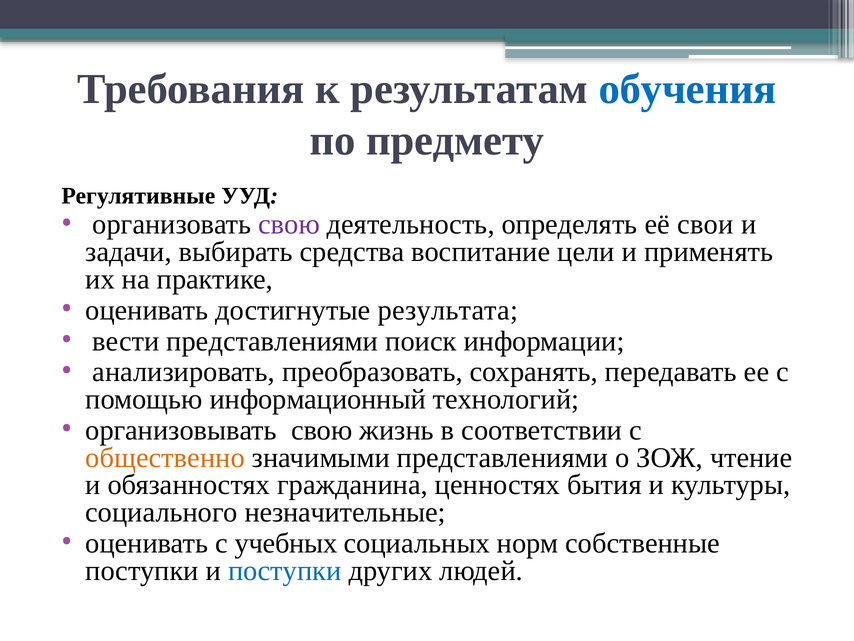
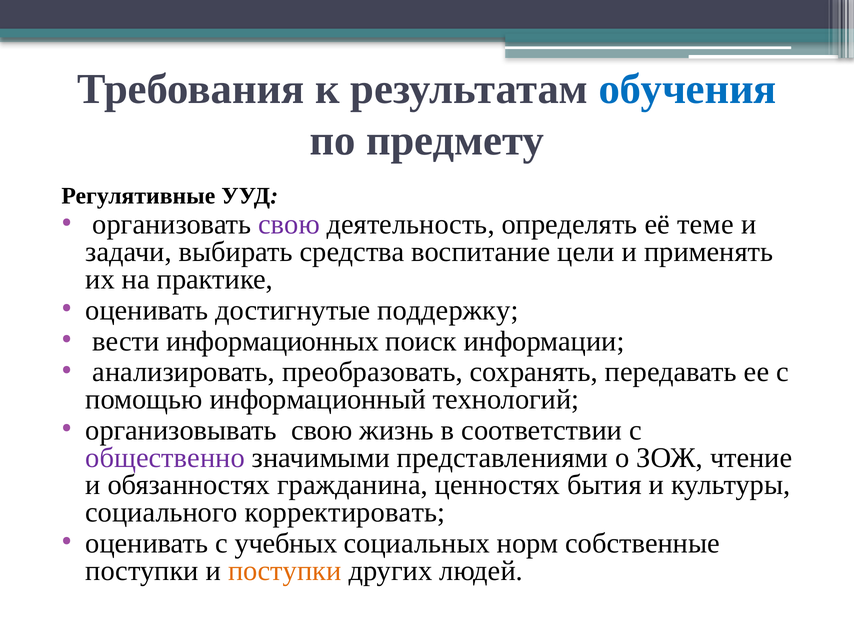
свои: свои -> теме
результата: результата -> поддержку
вести представлениями: представлениями -> информационных
общественно colour: orange -> purple
незначительные: незначительные -> корректировать
поступки at (285, 570) colour: blue -> orange
